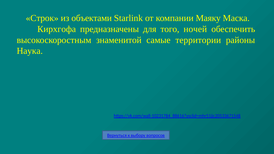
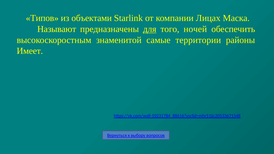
Строк: Строк -> Типов
Маяку: Маяку -> Лицах
Кирхгофа: Кирхгофа -> Называют
для underline: none -> present
Наука: Наука -> Имеет
